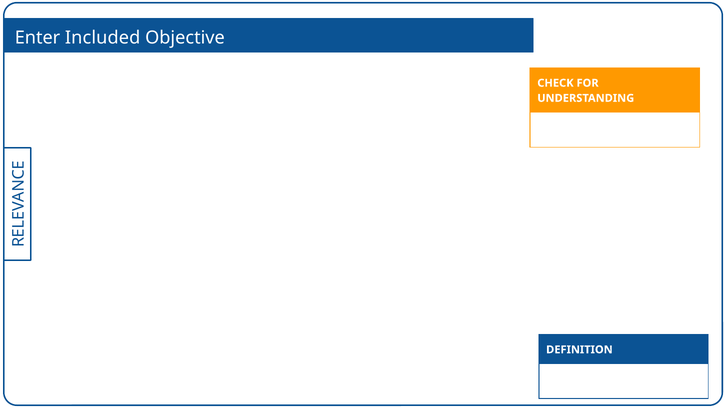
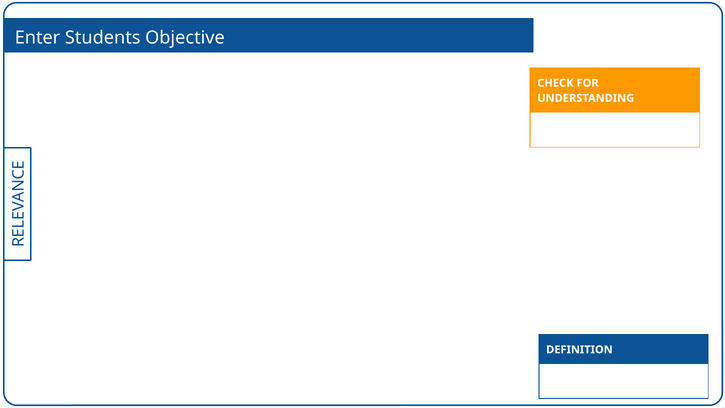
Included: Included -> Students
